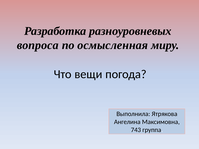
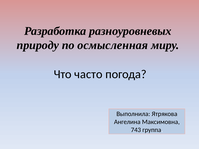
вопроса: вопроса -> природу
вещи: вещи -> часто
